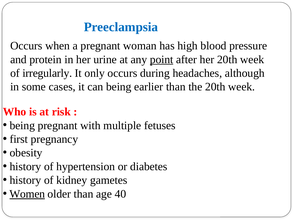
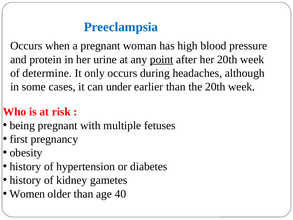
irregularly: irregularly -> determine
can being: being -> under
Women underline: present -> none
